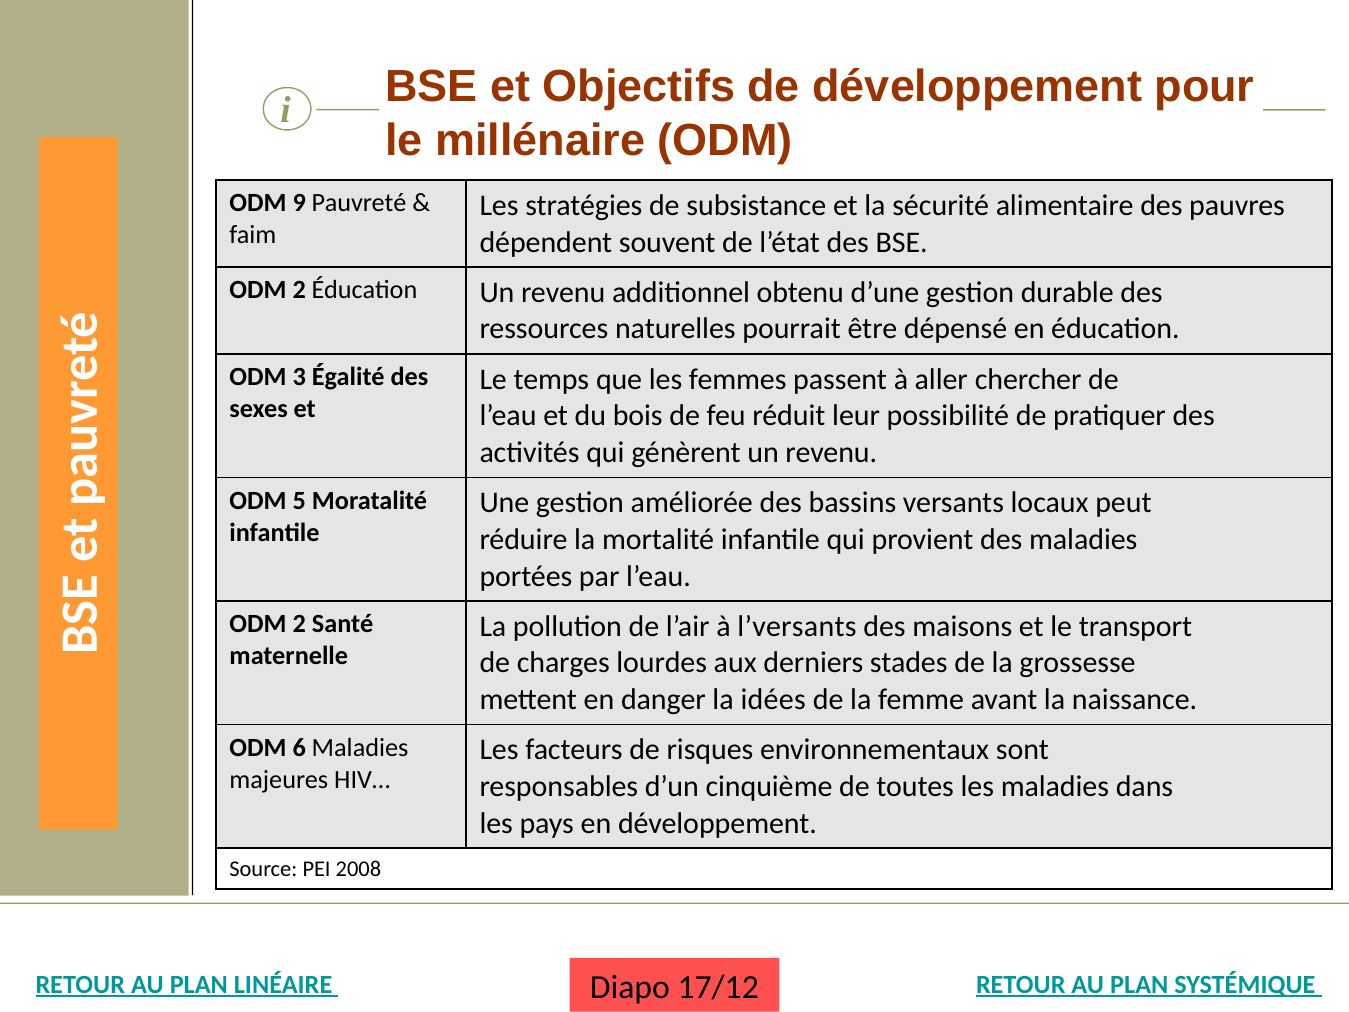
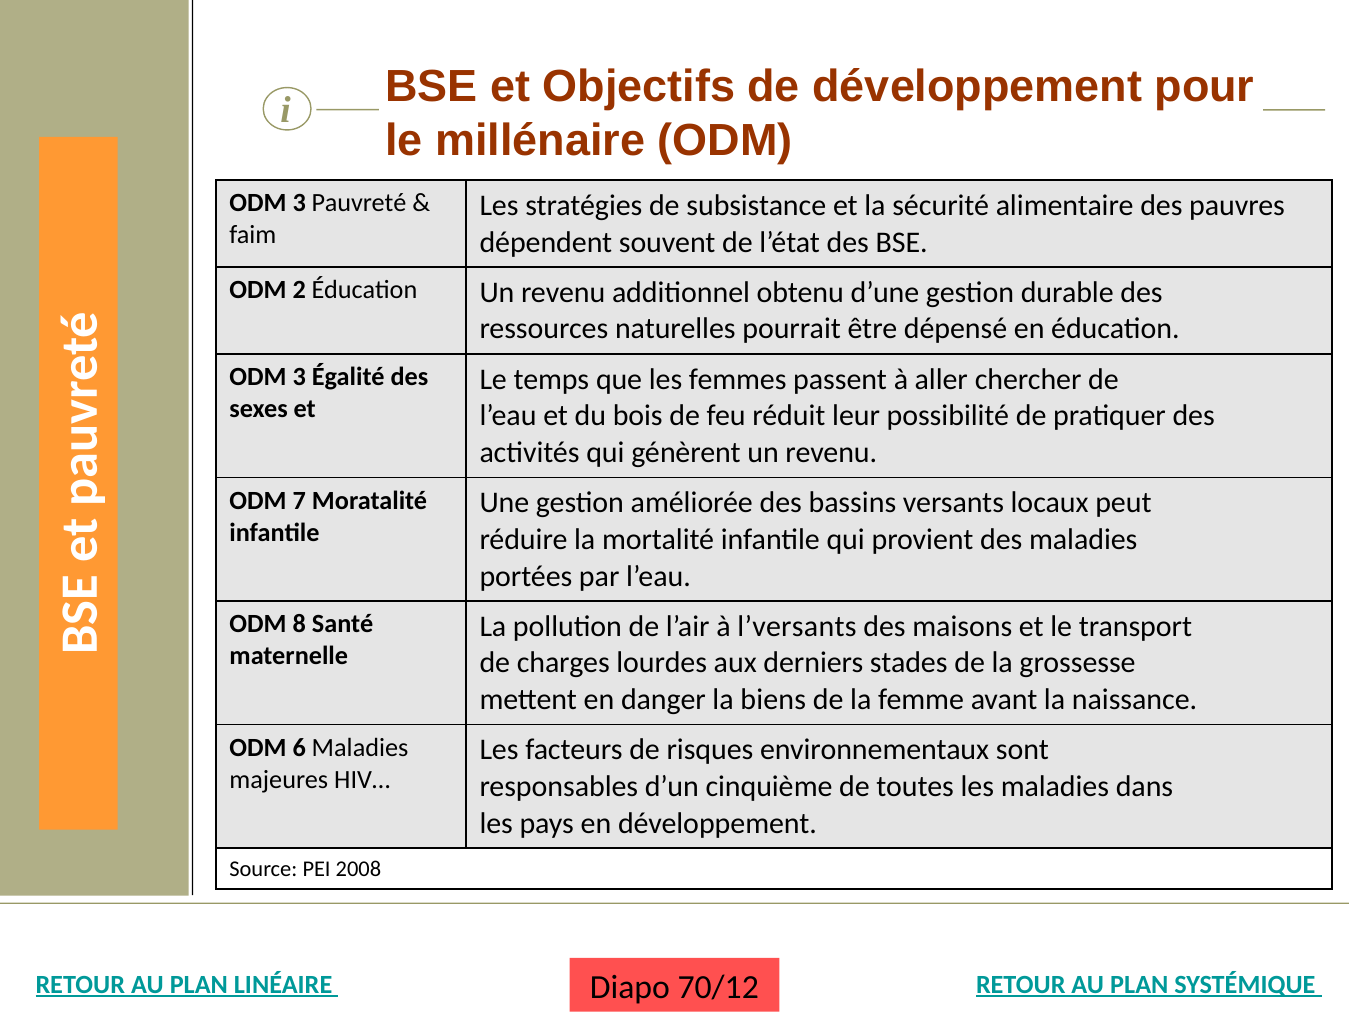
9 at (299, 203): 9 -> 3
5: 5 -> 7
2 at (299, 624): 2 -> 8
idées: idées -> biens
17/12: 17/12 -> 70/12
